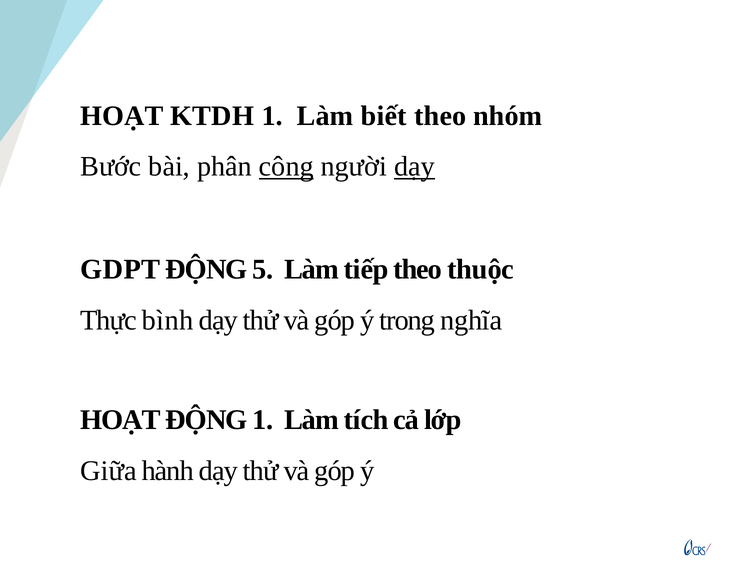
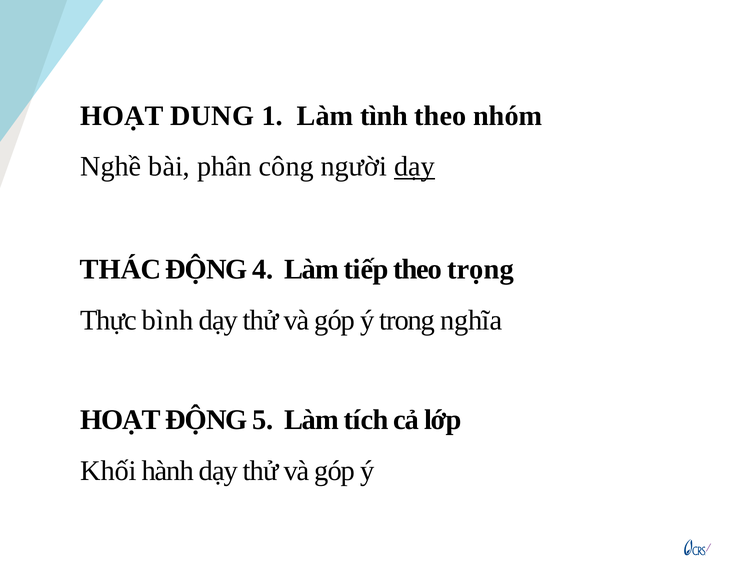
KTDH: KTDH -> DUNG
biết: biết -> tình
Bước: Bước -> Nghề
công underline: present -> none
GDPT: GDPT -> THÁC
5: 5 -> 4
thuộc: thuộc -> trọng
ĐỘNG 1: 1 -> 5
Giữa: Giữa -> Khối
